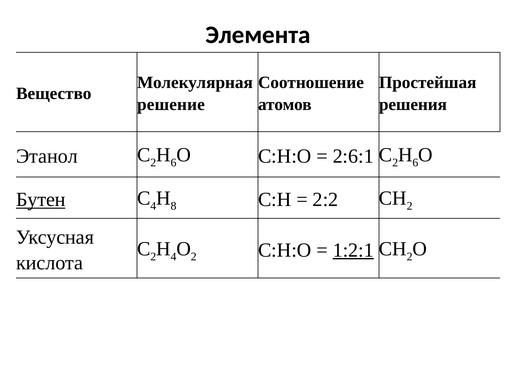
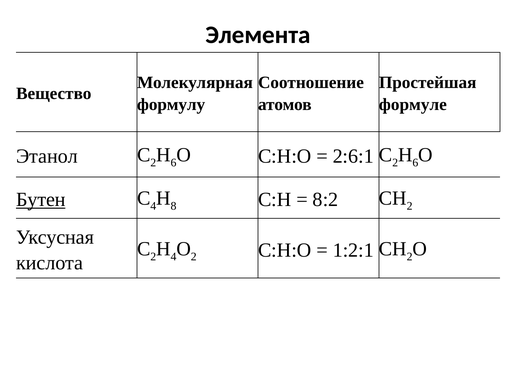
решение: решение -> формулу
решения: решения -> формуле
2:2: 2:2 -> 8:2
1:2:1 underline: present -> none
